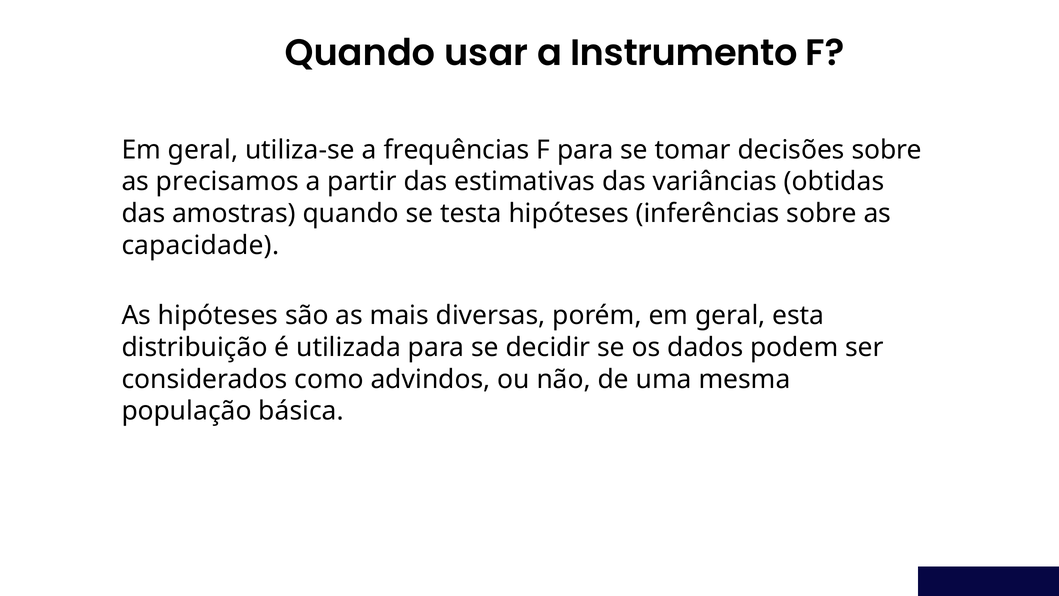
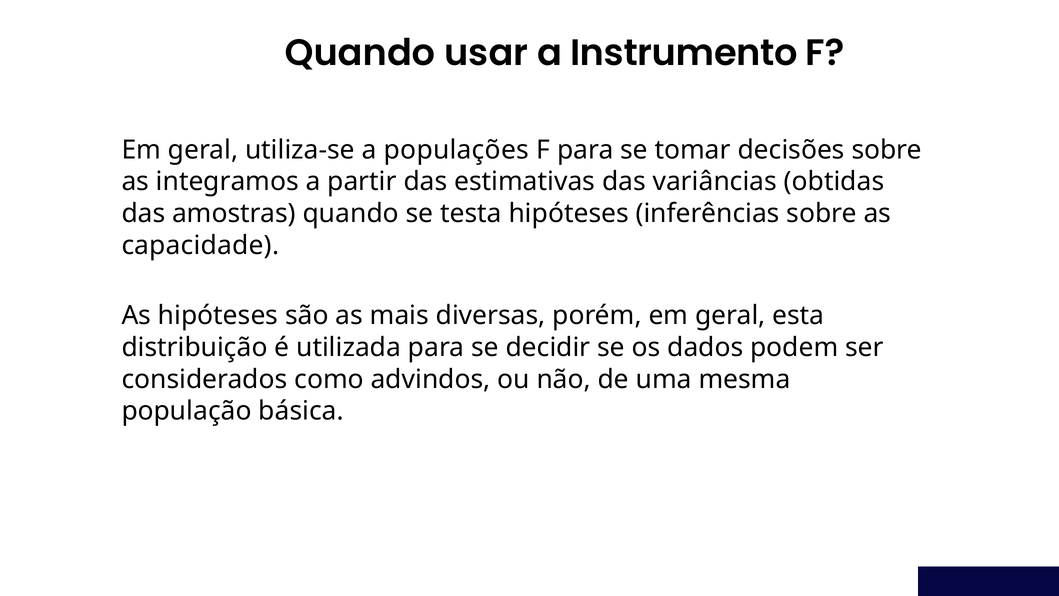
frequências: frequências -> populações
precisamos: precisamos -> integramos
